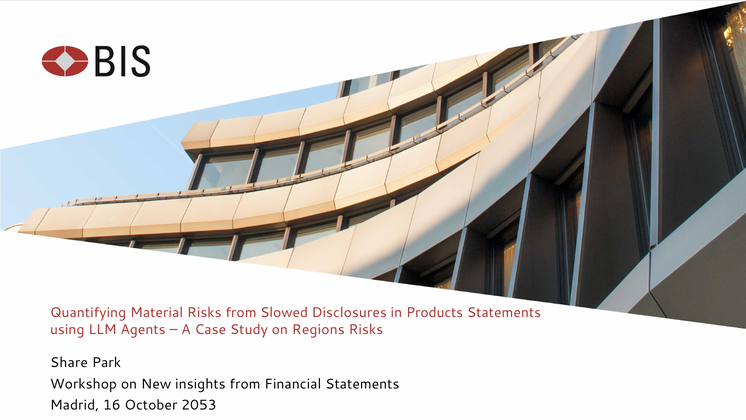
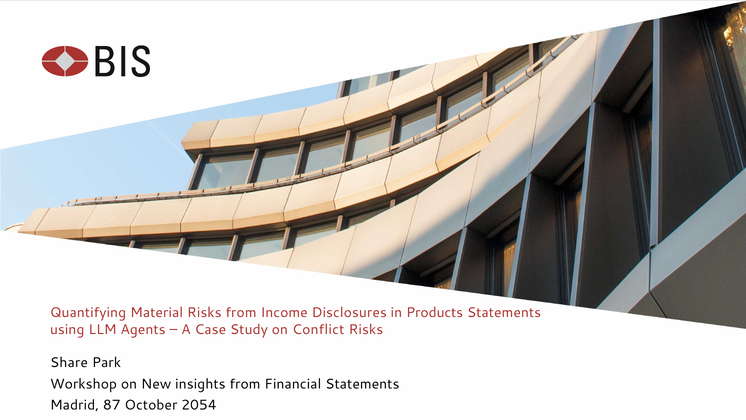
Slowed: Slowed -> Income
Regions: Regions -> Conflict
16: 16 -> 87
2053: 2053 -> 2054
